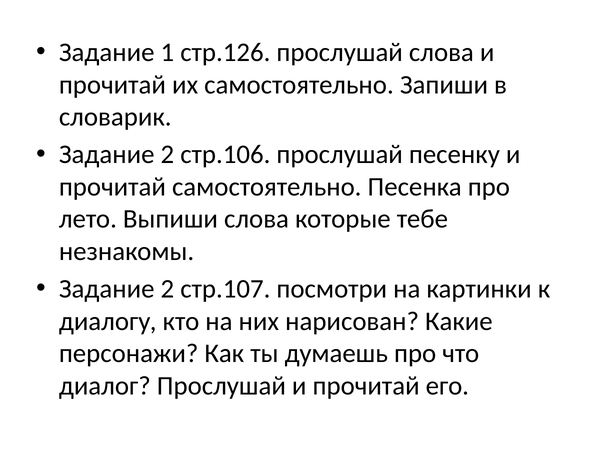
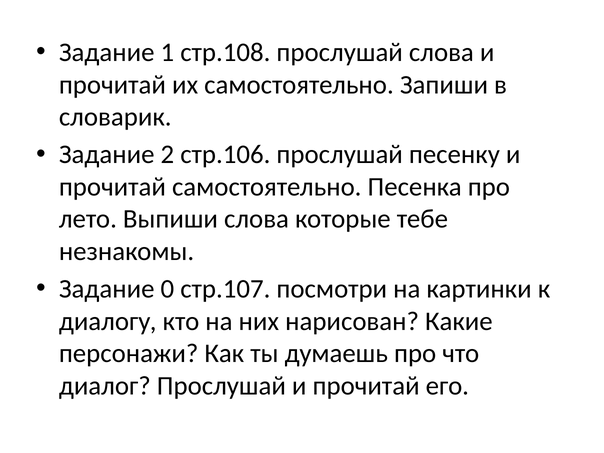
стр.126: стр.126 -> стр.108
2 at (167, 289): 2 -> 0
